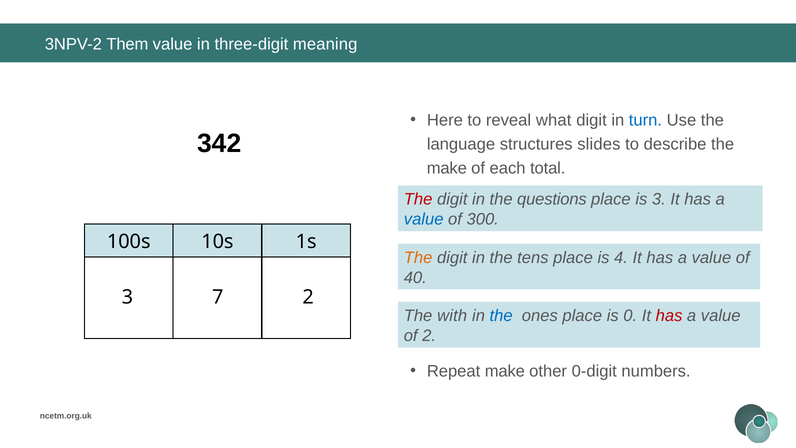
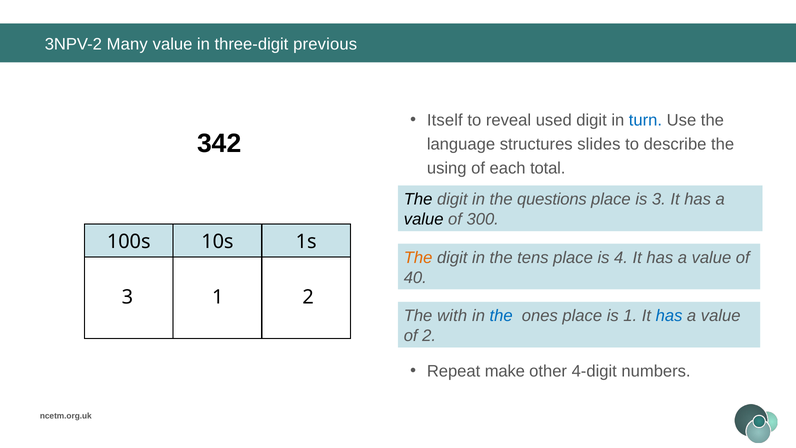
Them: Them -> Many
meaning: meaning -> previous
Here: Here -> Itself
what: what -> used
make at (447, 168): make -> using
The at (418, 199) colour: red -> black
value at (424, 219) colour: blue -> black
3 7: 7 -> 1
is 0: 0 -> 1
has at (669, 316) colour: red -> blue
0-digit: 0-digit -> 4-digit
